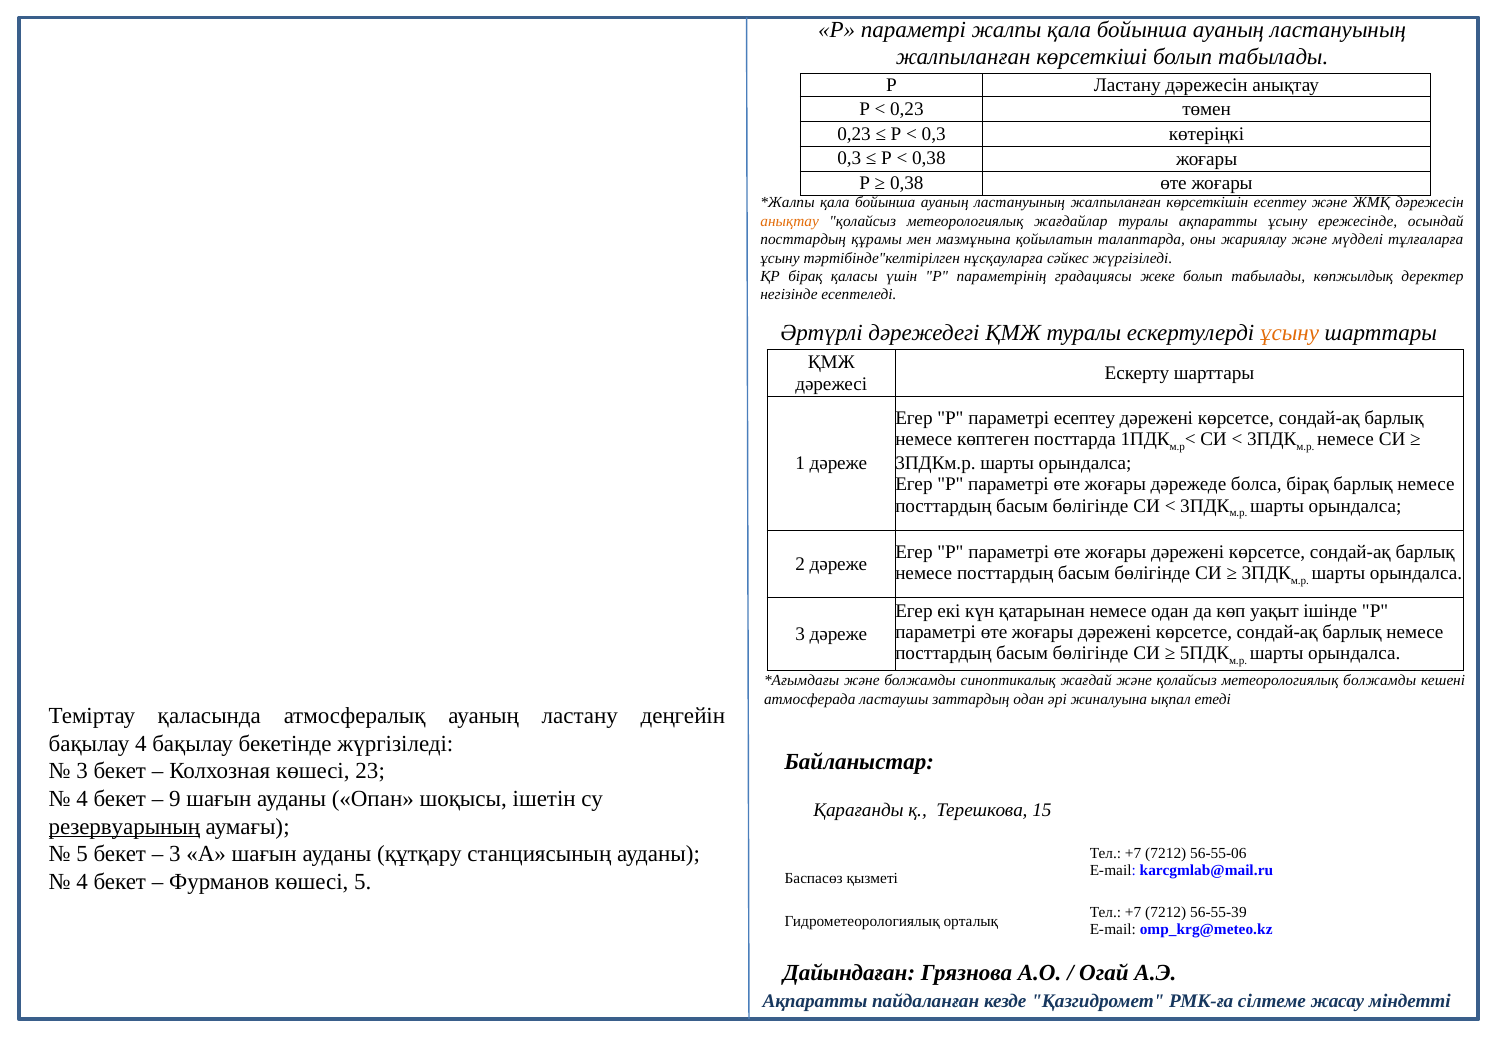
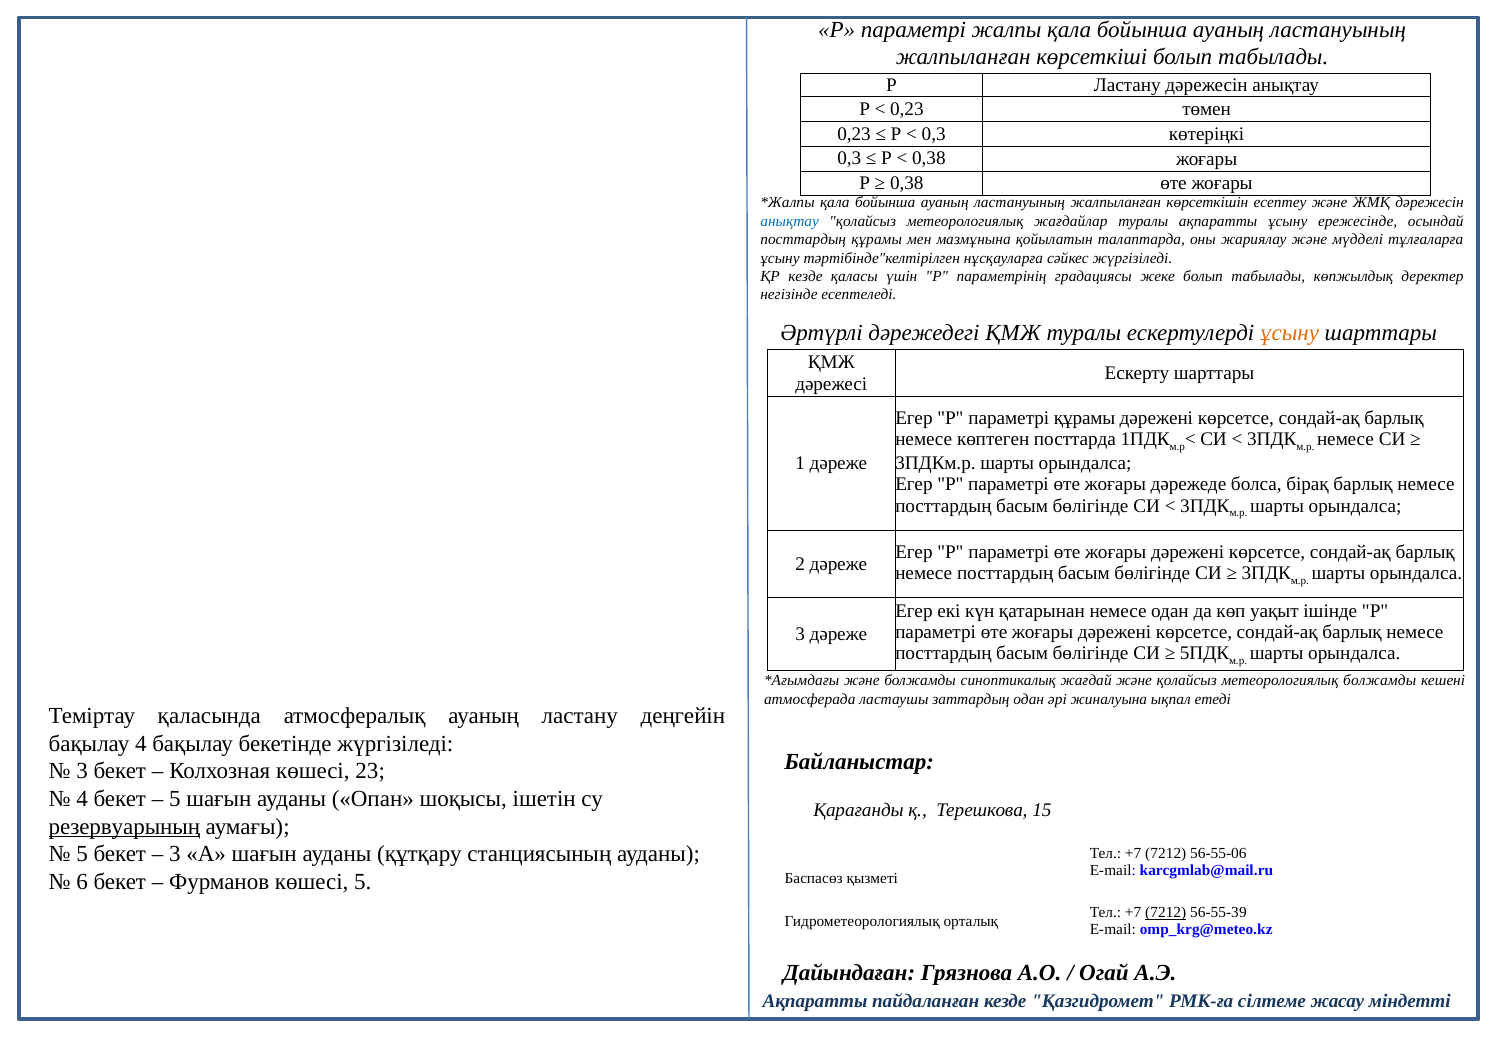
анықтау at (790, 221) colour: orange -> blue
ҚР бірақ: бірақ -> кезде
параметрі есептеу: есептеу -> құрамы
9 at (175, 799): 9 -> 5
4 at (82, 882): 4 -> 6
7212 at (1166, 913) underline: none -> present
